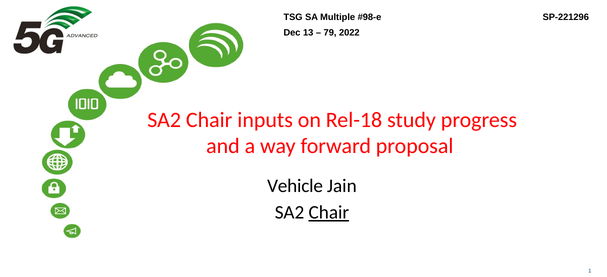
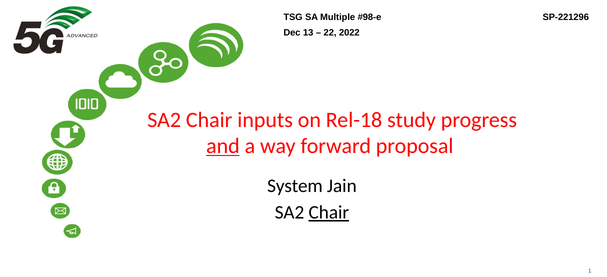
79: 79 -> 22
and underline: none -> present
Vehicle: Vehicle -> System
